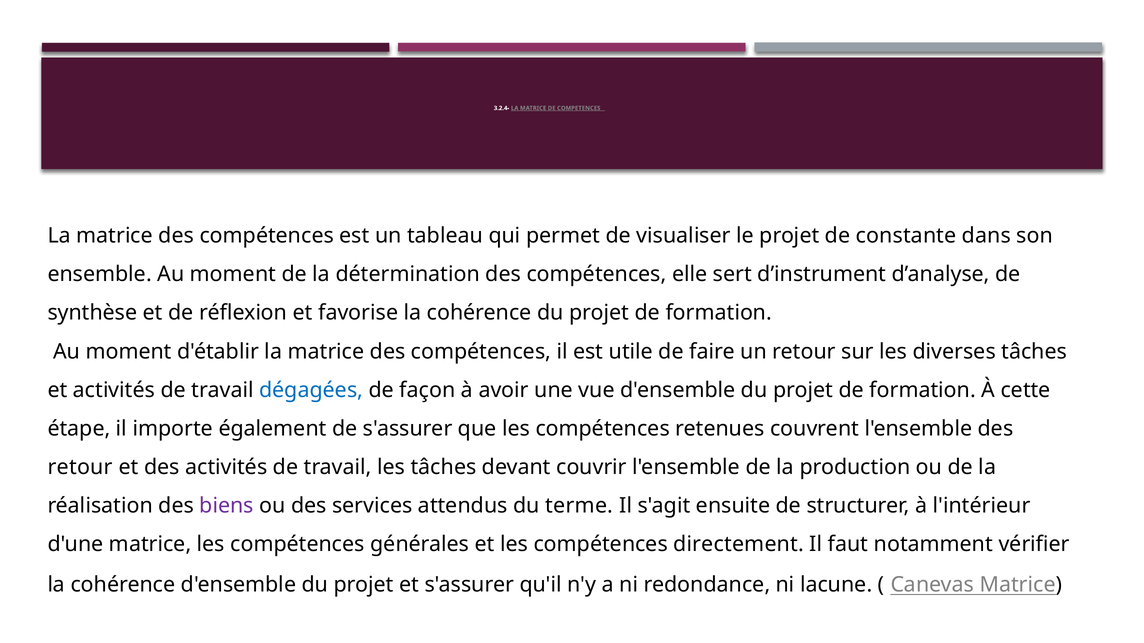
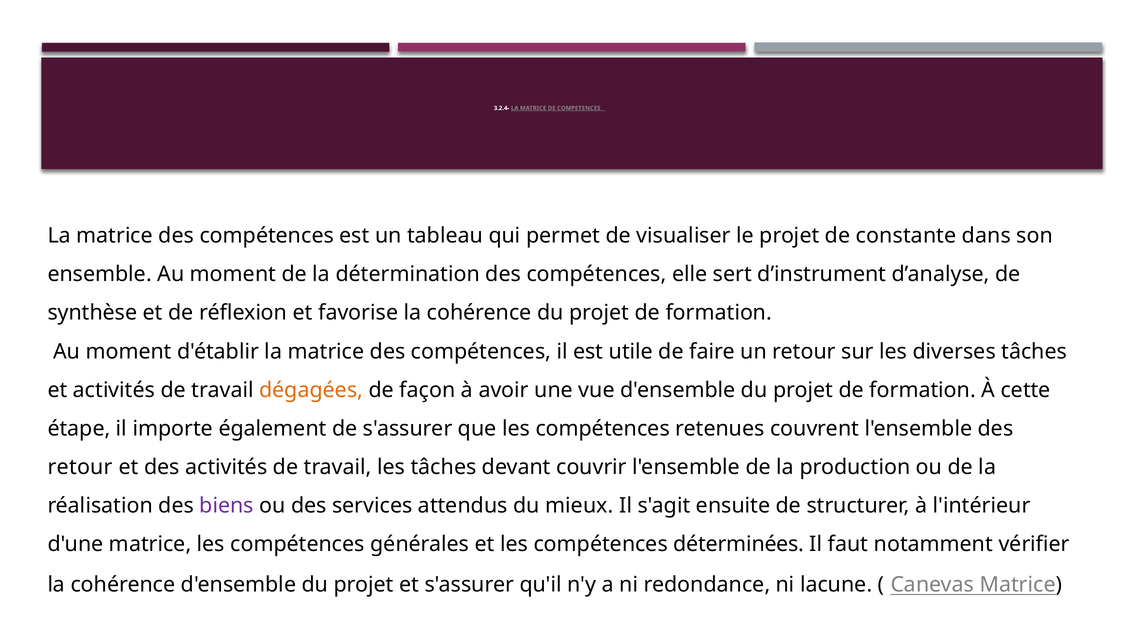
dégagées colour: blue -> orange
terme: terme -> mieux
directement: directement -> déterminées
